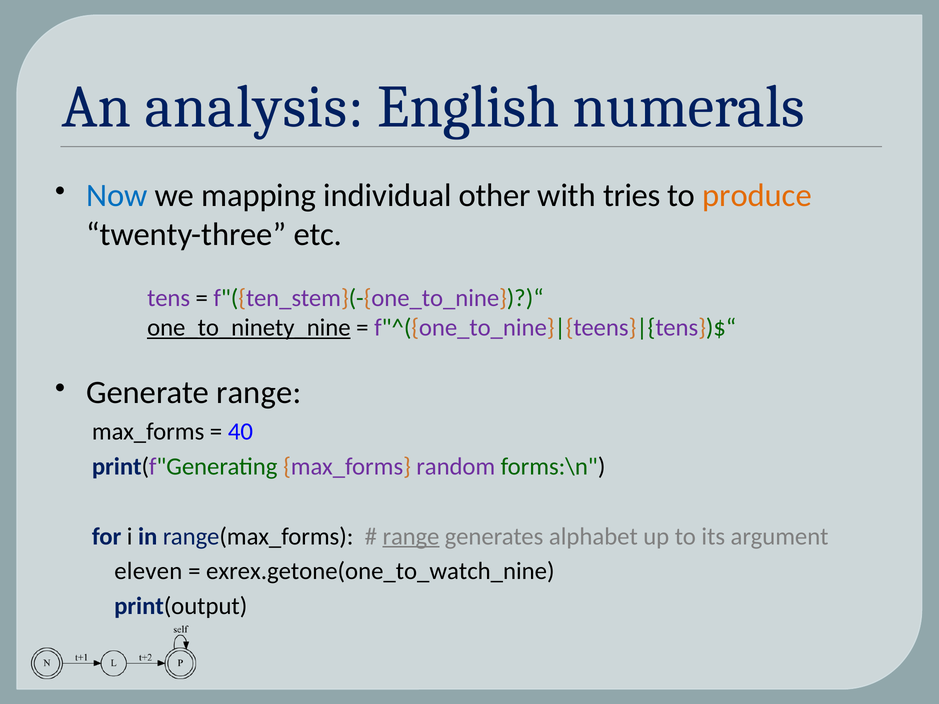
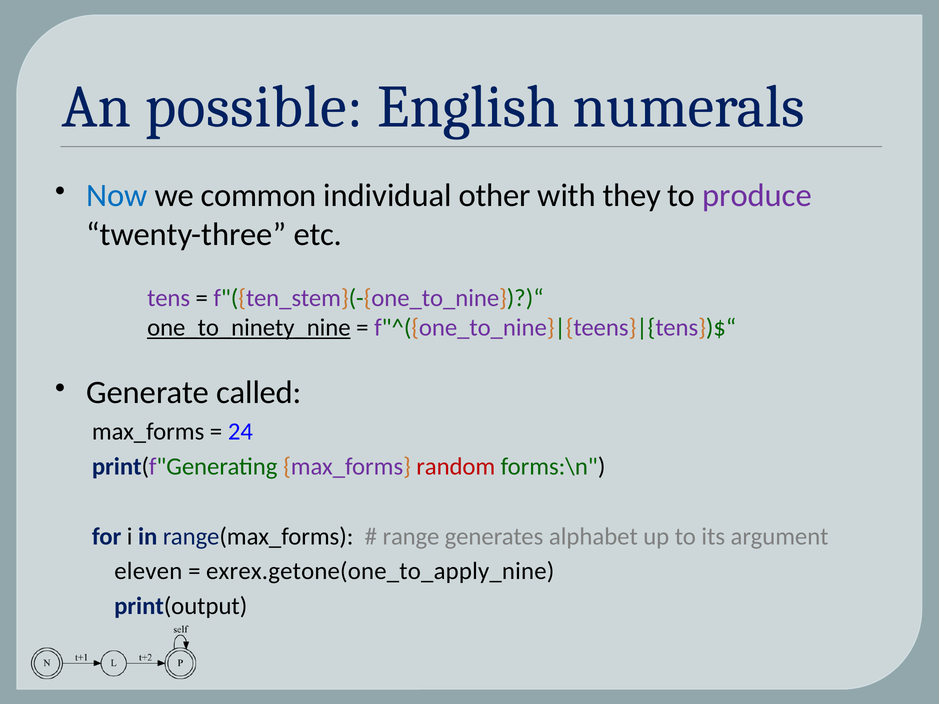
analysis: analysis -> possible
mapping: mapping -> common
tries: tries -> they
produce colour: orange -> purple
Generate range: range -> called
40: 40 -> 24
random colour: purple -> red
range at (411, 537) underline: present -> none
exrex.getone(one_to_watch_nine: exrex.getone(one_to_watch_nine -> exrex.getone(one_to_apply_nine
